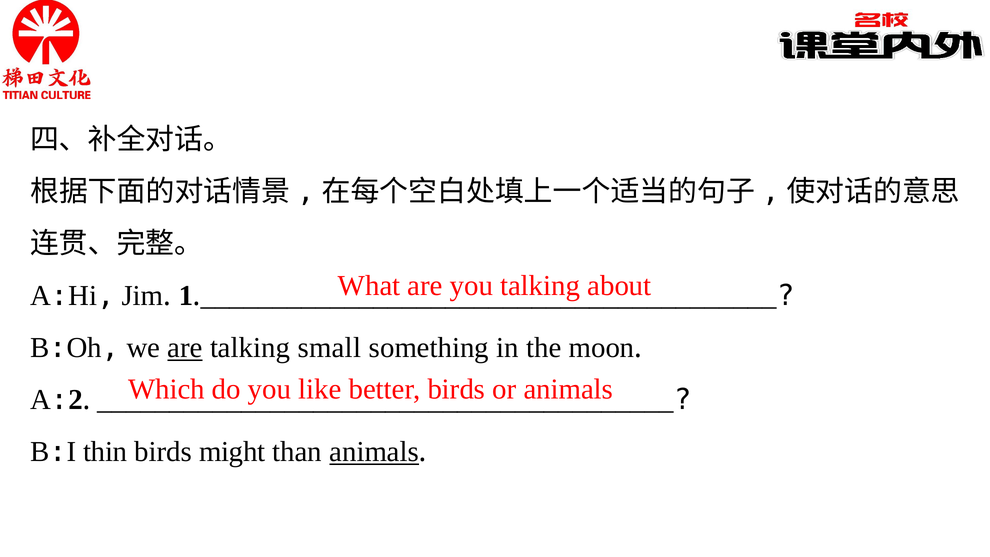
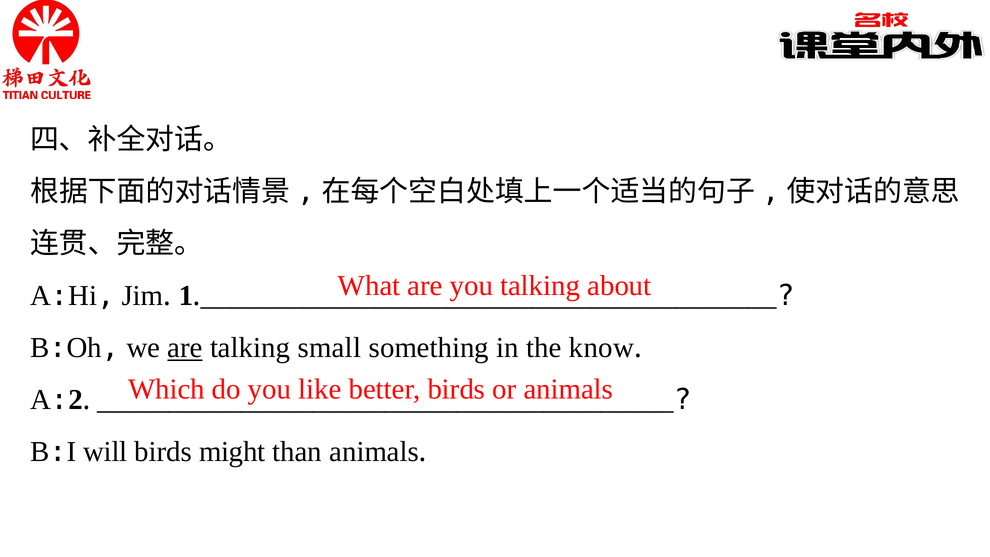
moon: moon -> know
thin: thin -> will
animals at (374, 452) underline: present -> none
